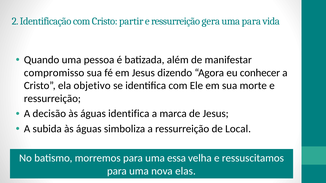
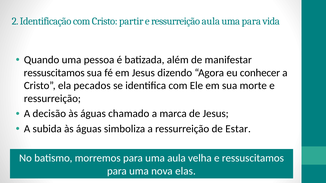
ressurreição gera: gera -> aula
compromisso at (54, 73): compromisso -> ressuscitamos
objetivo: objetivo -> pecados
águas identifica: identifica -> chamado
Local: Local -> Estar
uma essa: essa -> aula
